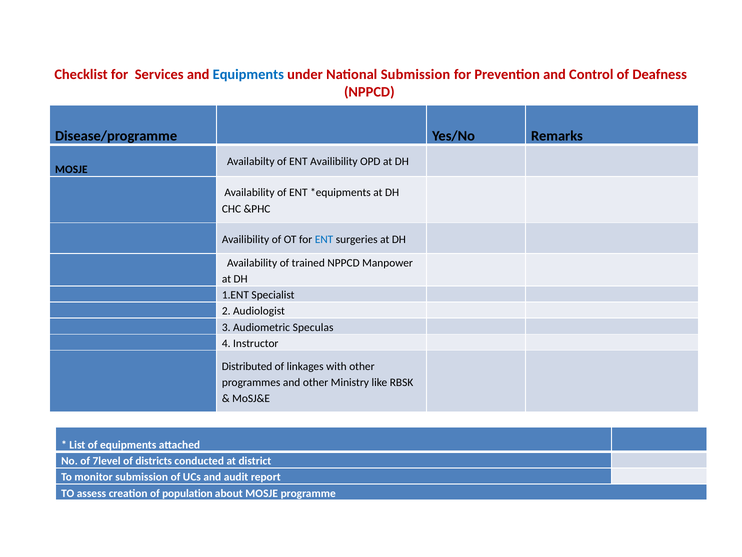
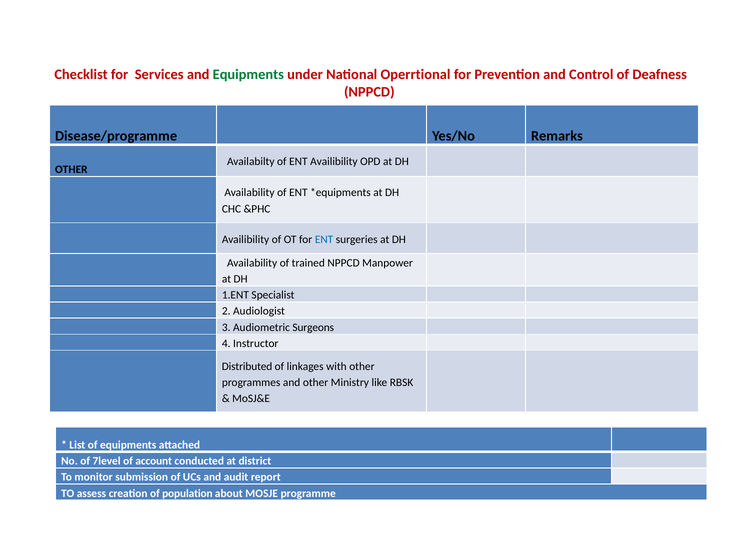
Equipments at (248, 75) colour: blue -> green
National Submission: Submission -> Operrtional
MOSJE at (71, 169): MOSJE -> OTHER
Speculas: Speculas -> Surgeons
districts: districts -> account
